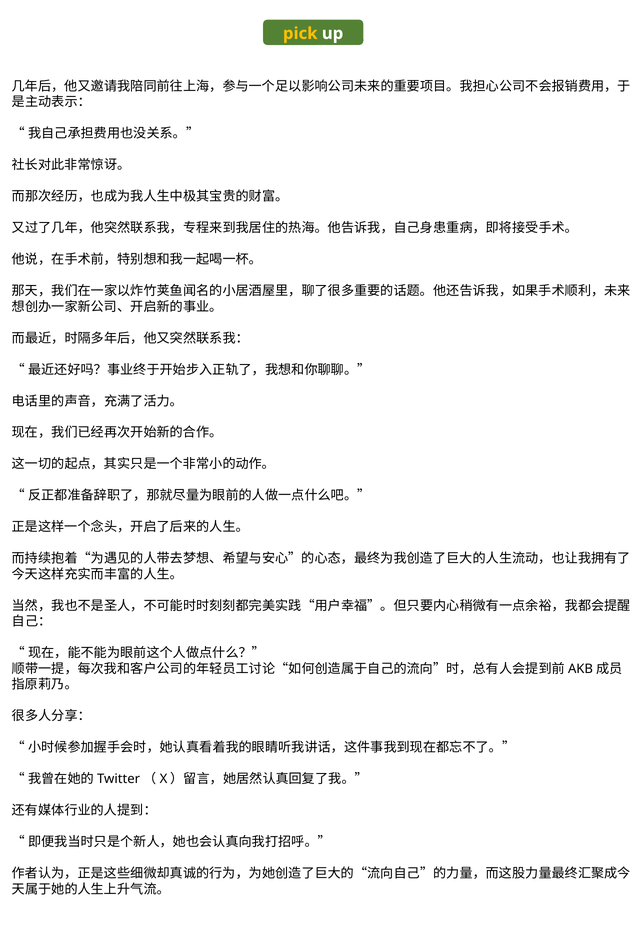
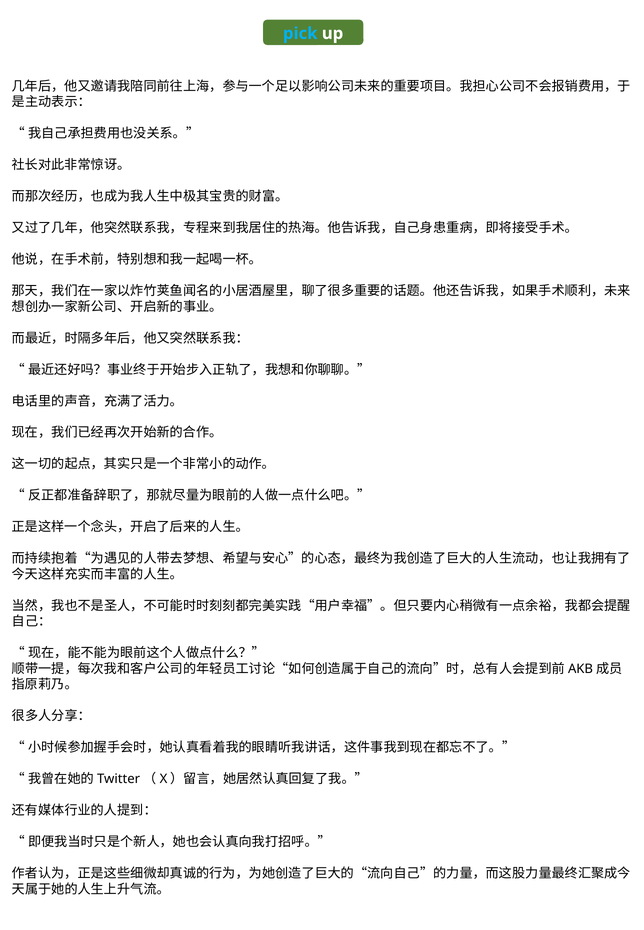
pick colour: yellow -> light blue
